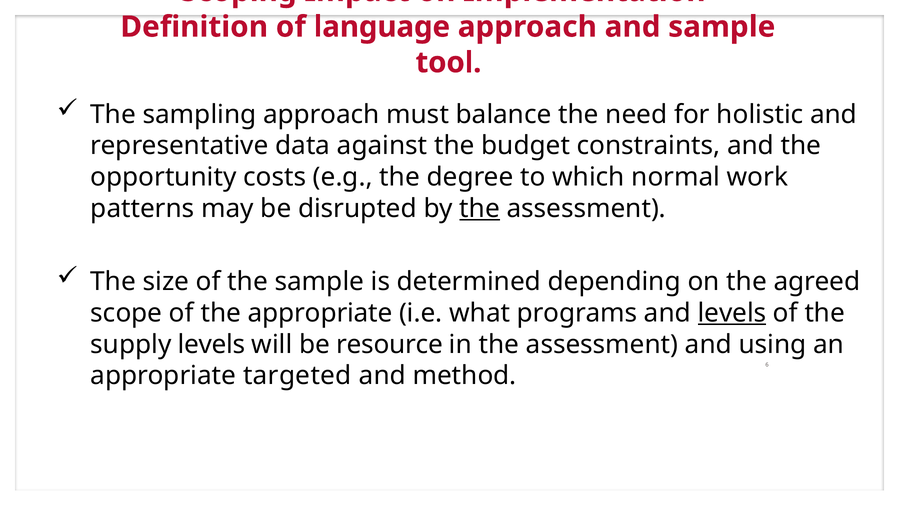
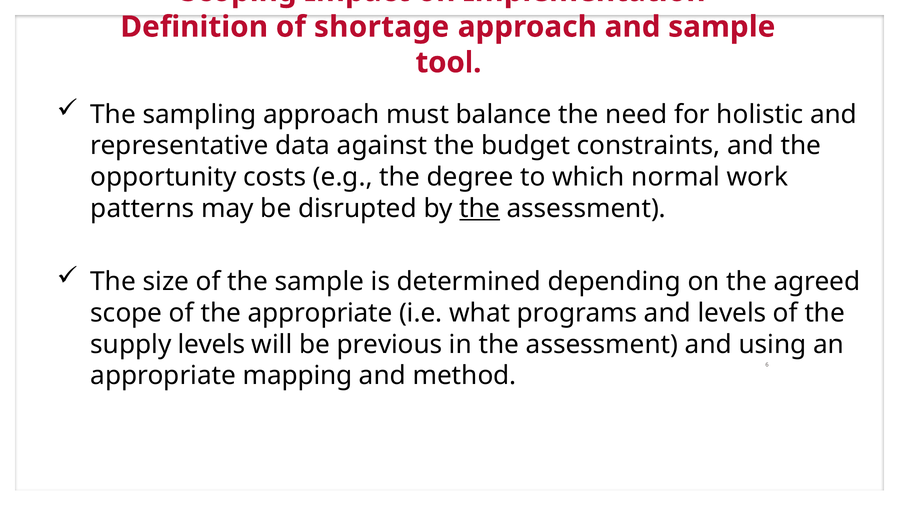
language: language -> shortage
levels at (732, 314) underline: present -> none
resource: resource -> previous
targeted: targeted -> mapping
